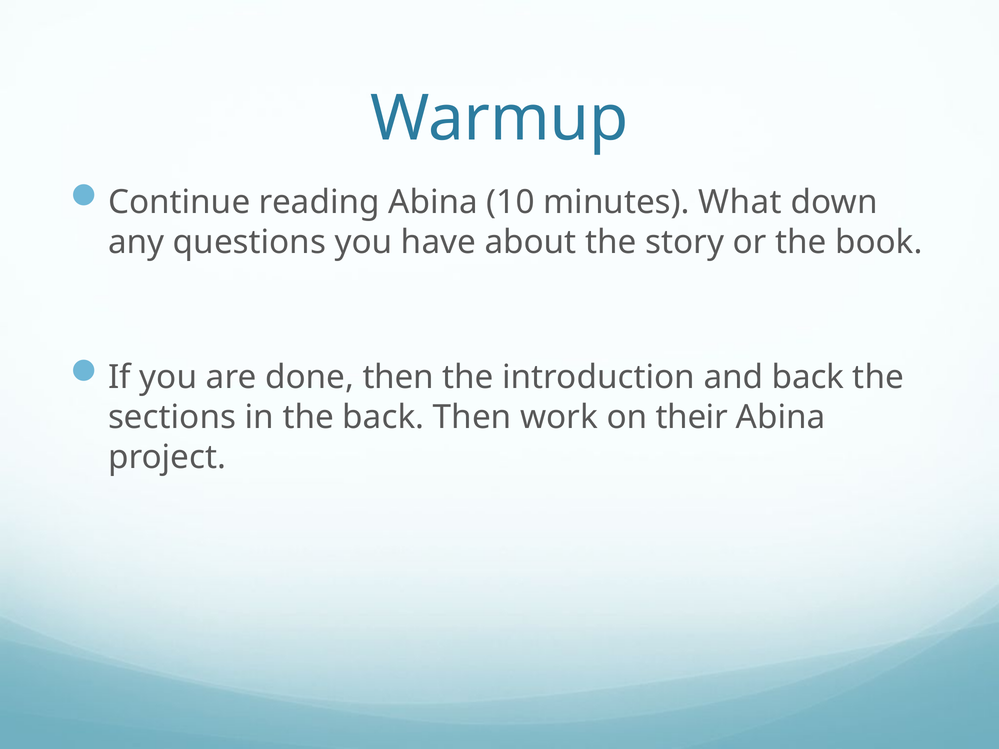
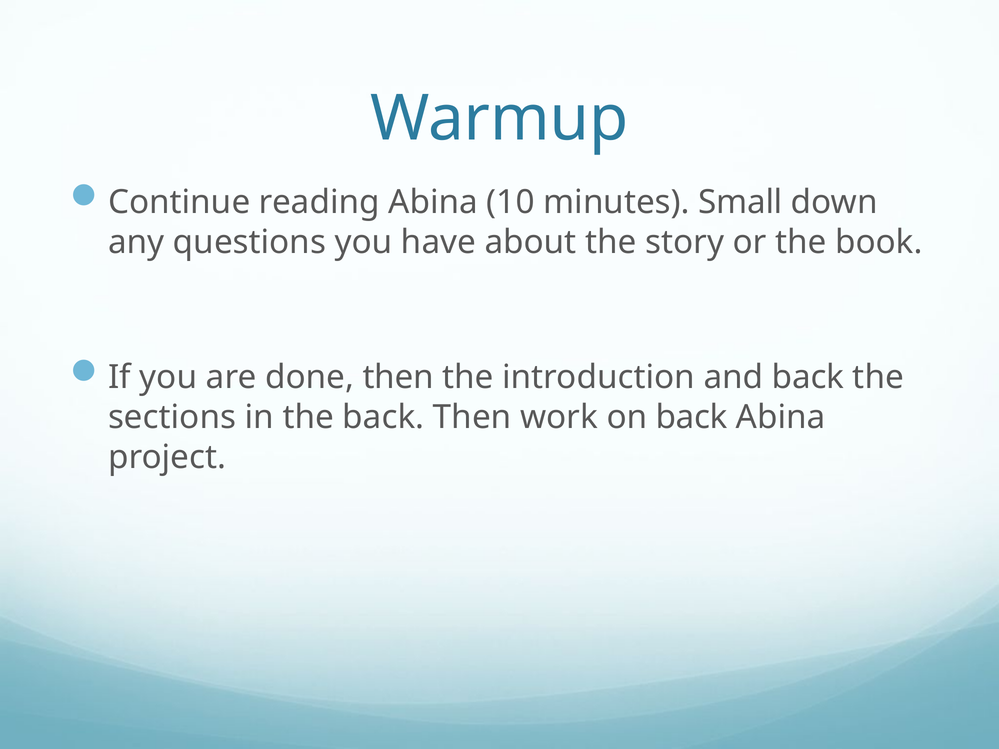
What: What -> Small
on their: their -> back
